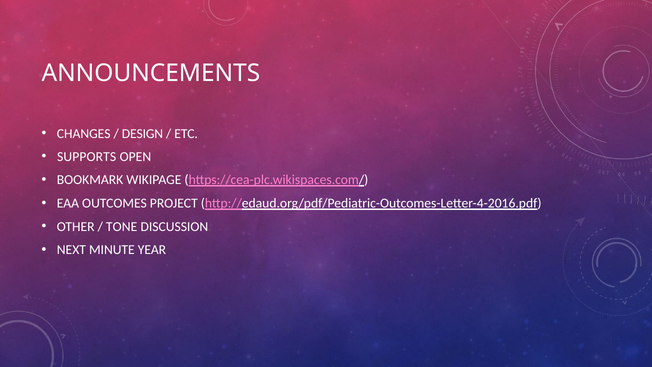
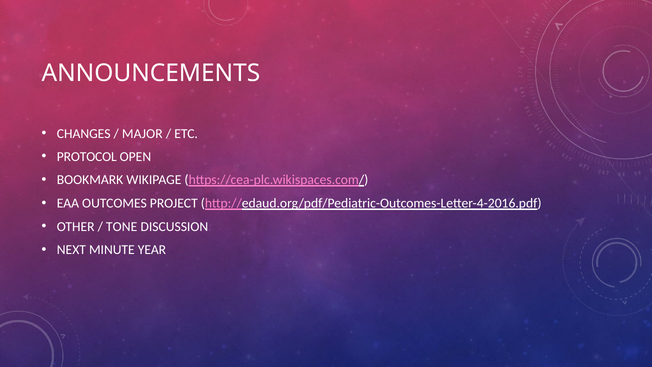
DESIGN: DESIGN -> MAJOR
SUPPORTS: SUPPORTS -> PROTOCOL
